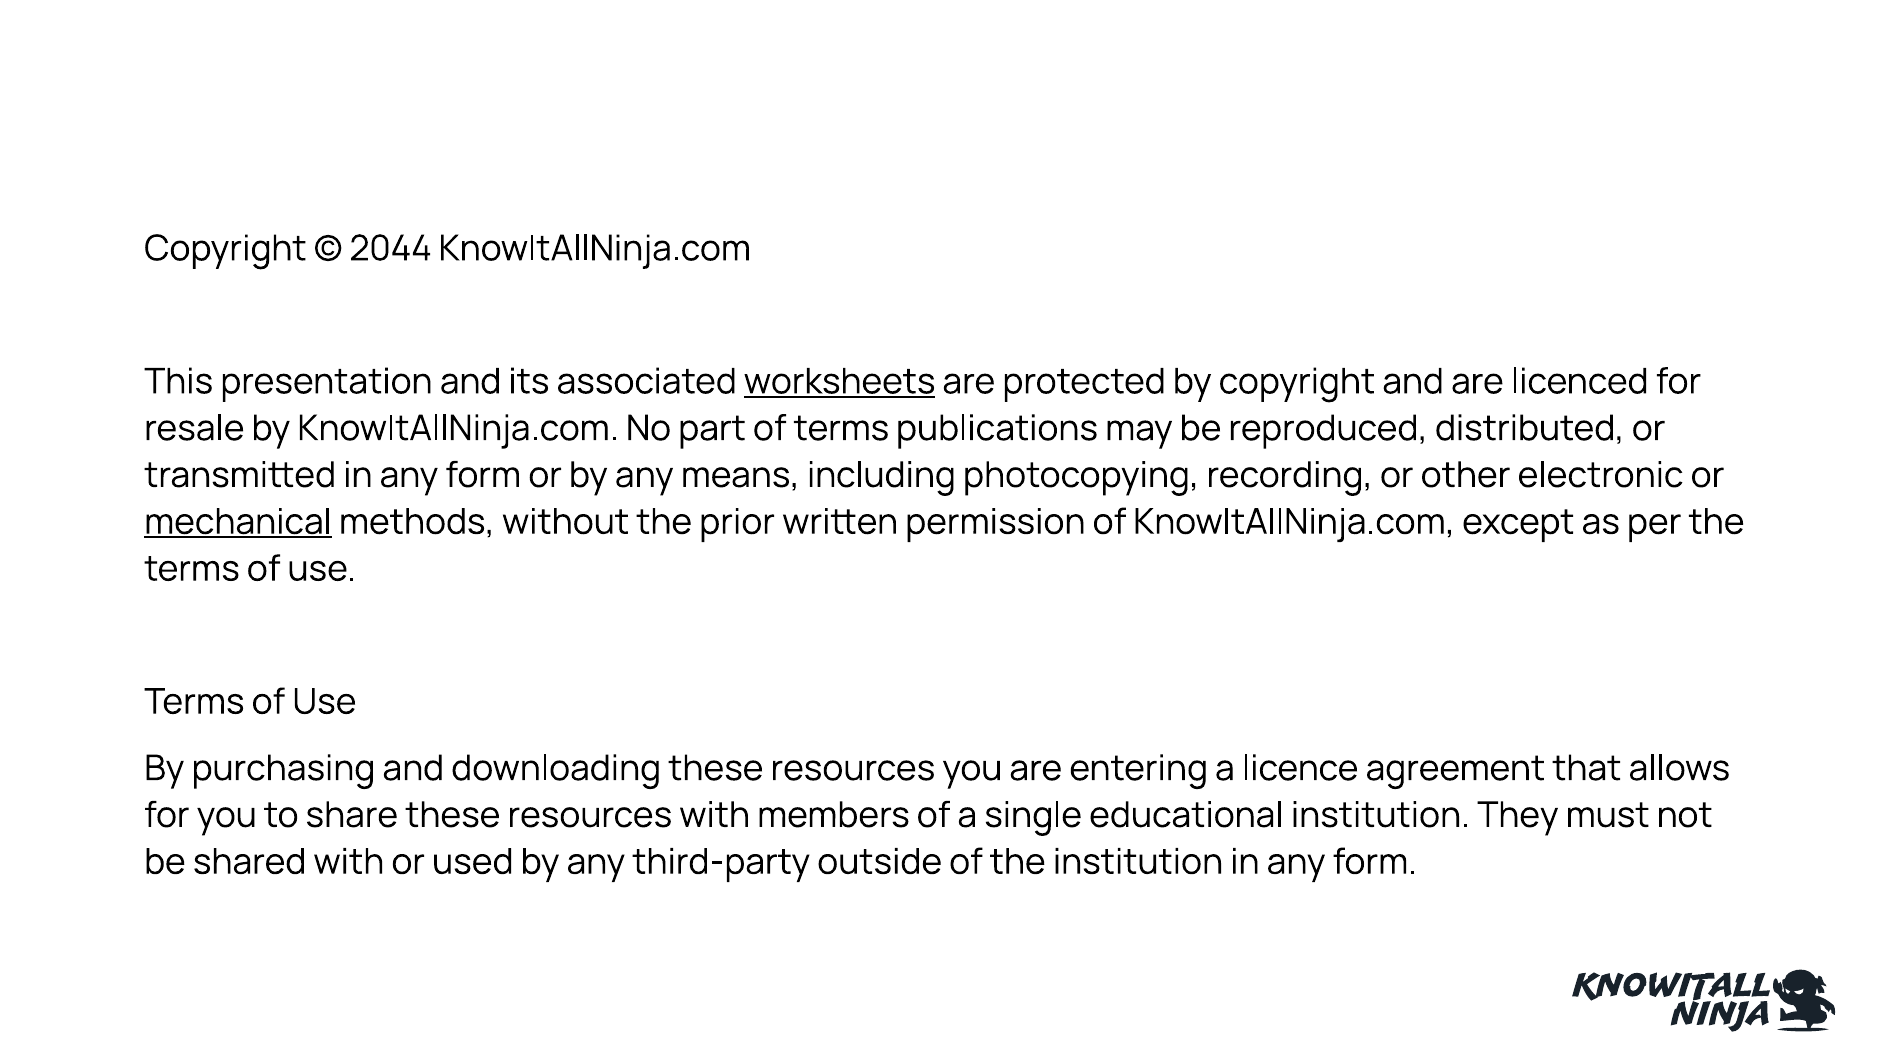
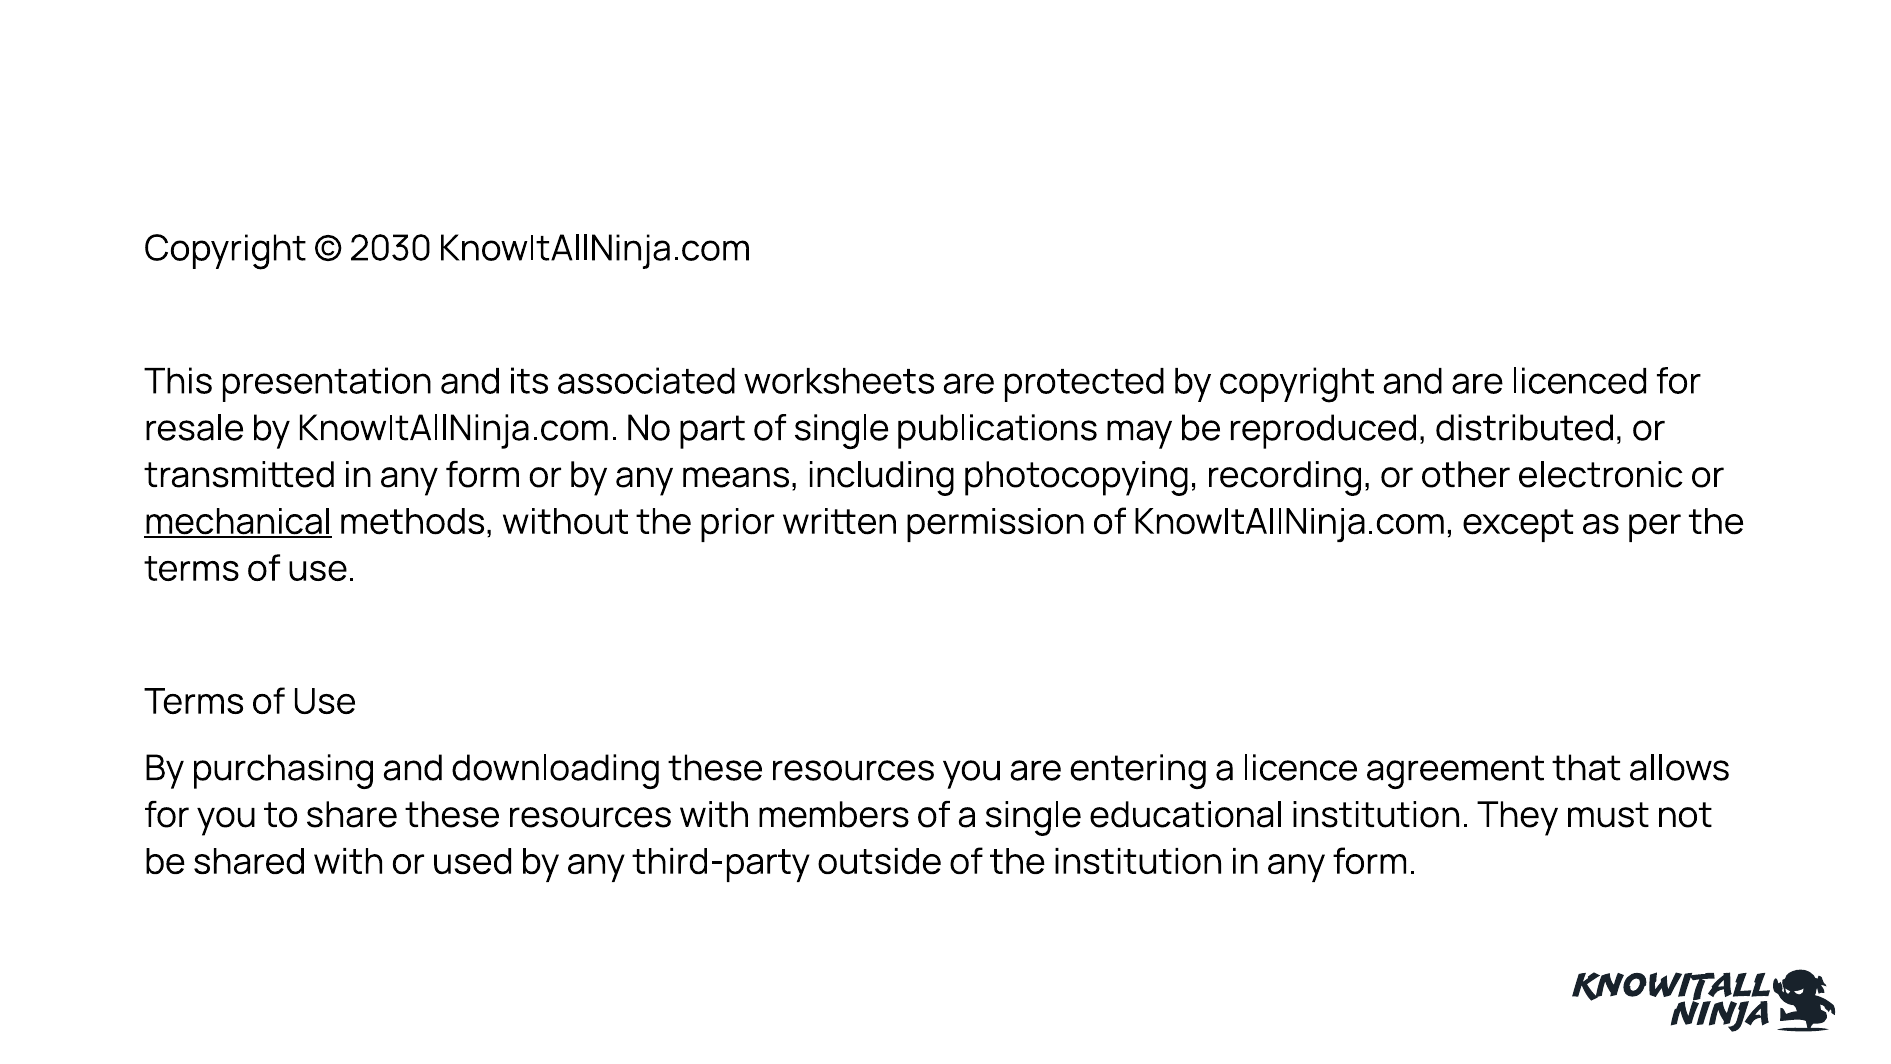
2044: 2044 -> 2030
worksheets underline: present -> none
of terms: terms -> single
